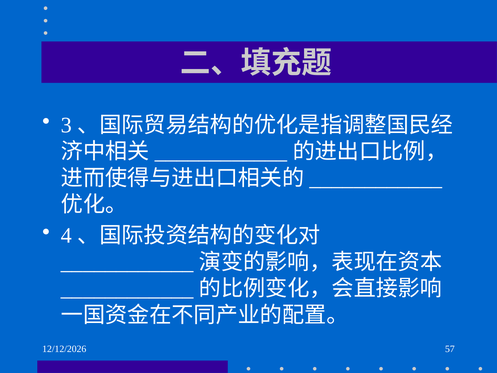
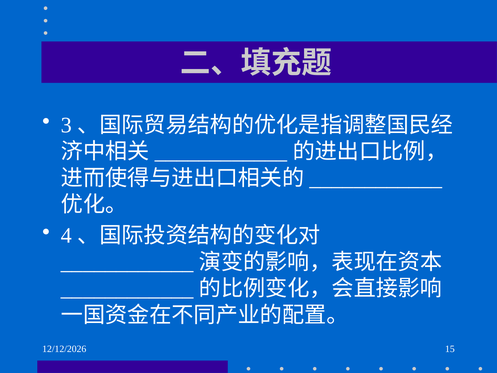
57: 57 -> 15
